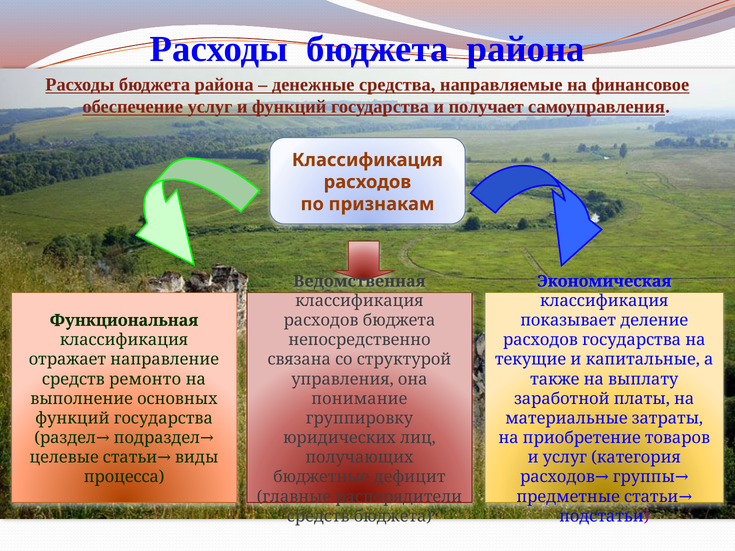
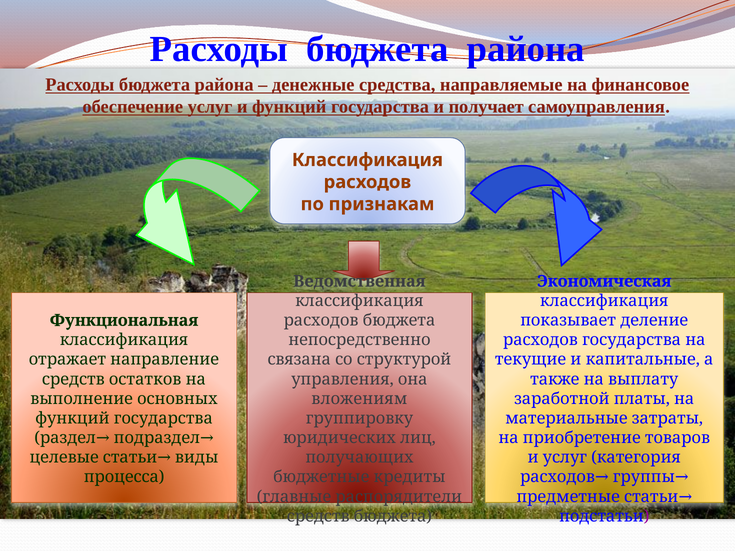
ремонто: ремонто -> остатков
понимание: понимание -> вложениям
дефицит: дефицит -> кредиты
